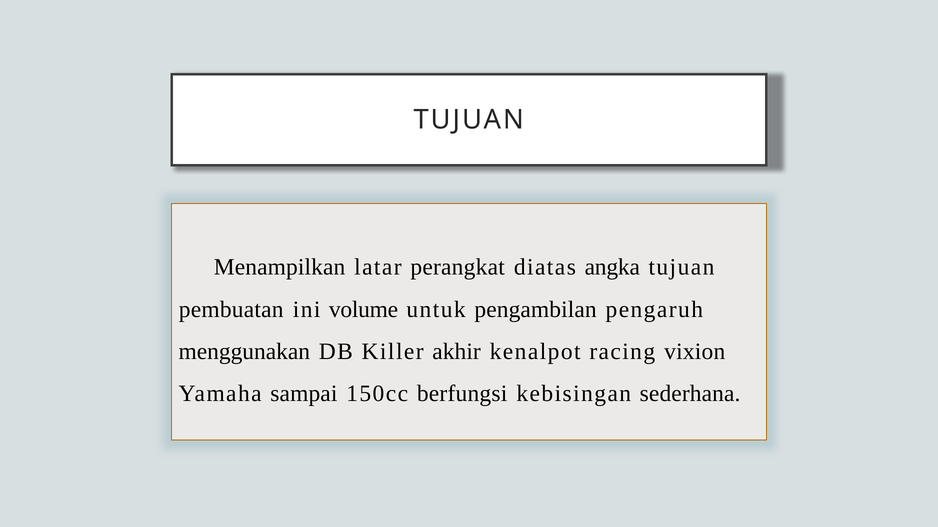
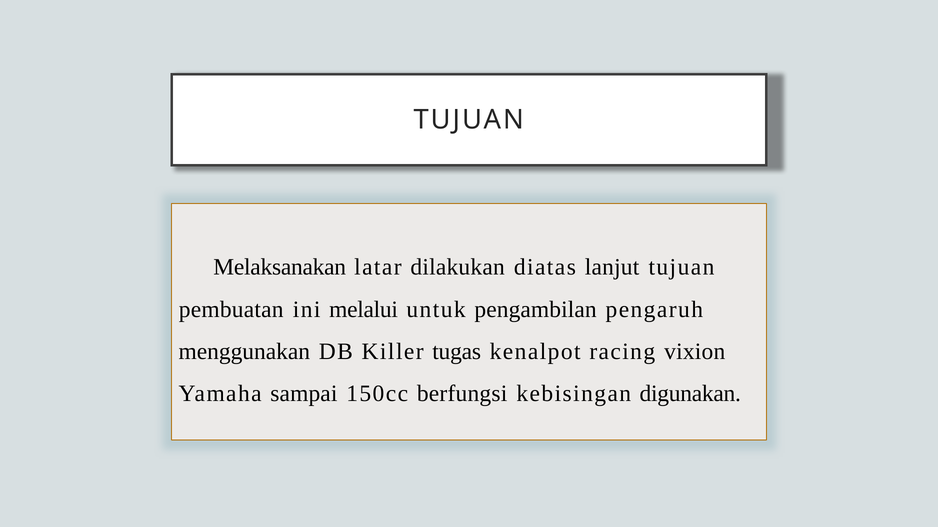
Menampilkan: Menampilkan -> Melaksanakan
perangkat: perangkat -> dilakukan
angka: angka -> lanjut
volume: volume -> melalui
akhir: akhir -> tugas
sederhana: sederhana -> digunakan
